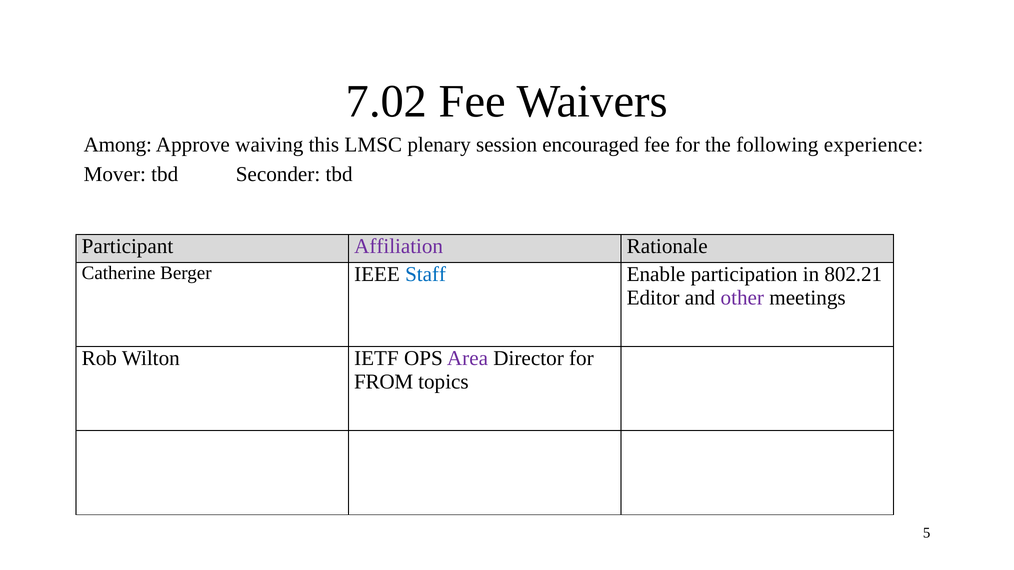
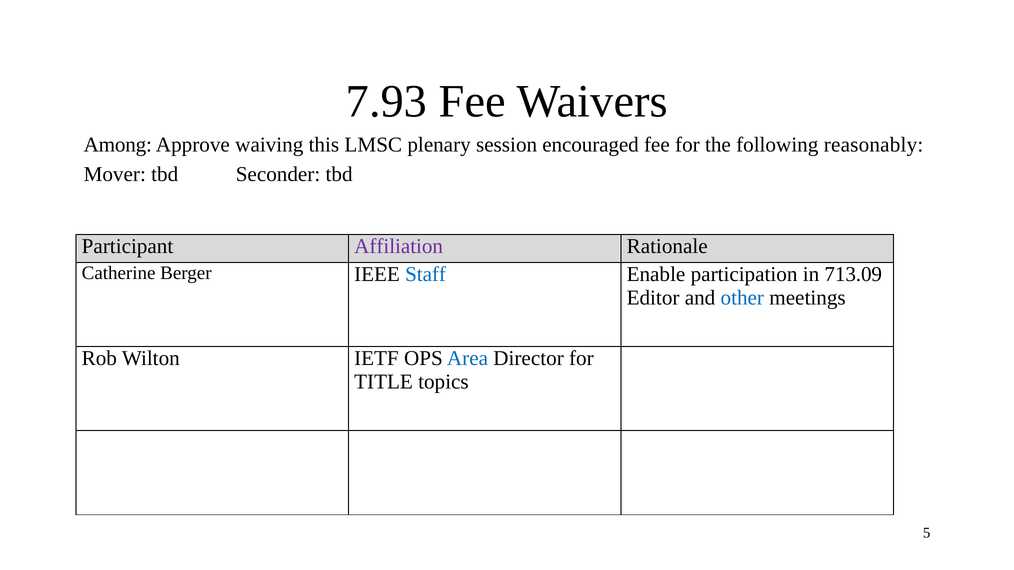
7.02: 7.02 -> 7.93
experience: experience -> reasonably
802.21: 802.21 -> 713.09
other colour: purple -> blue
Area colour: purple -> blue
FROM: FROM -> TITLE
